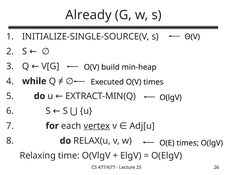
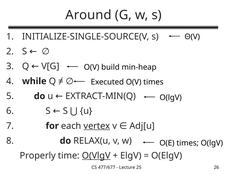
Already: Already -> Around
Relaxing: Relaxing -> Properly
O(VlgV underline: none -> present
